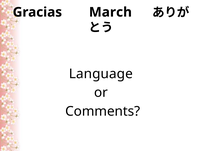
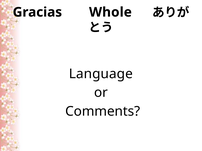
March: March -> Whole
